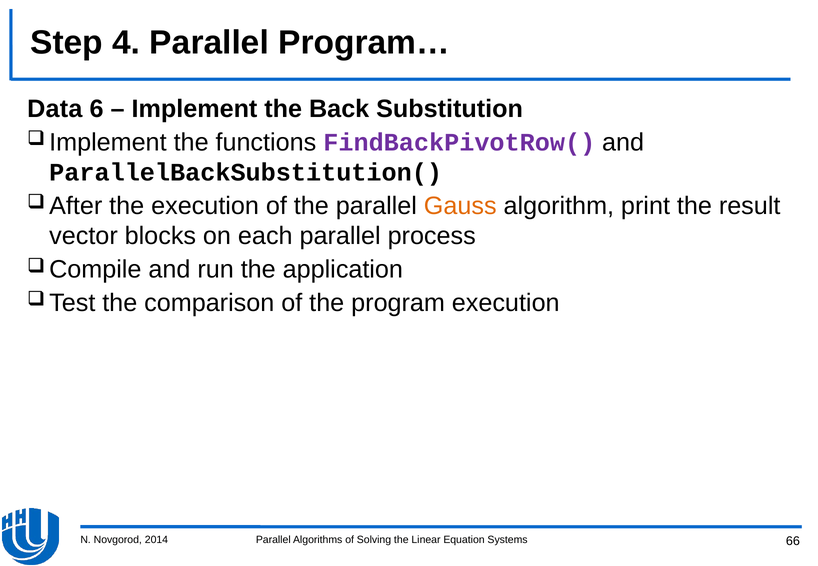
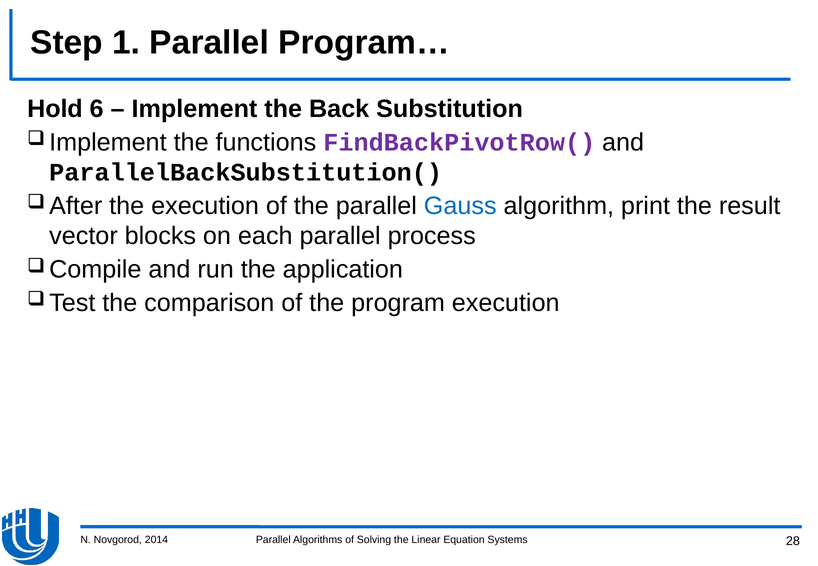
4: 4 -> 1
Data: Data -> Hold
Gauss colour: orange -> blue
66: 66 -> 28
